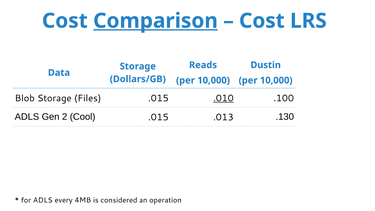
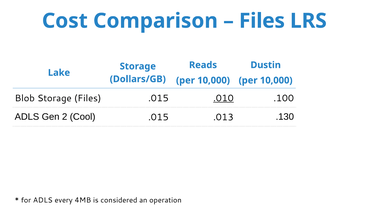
Comparison underline: present -> none
Cost at (262, 21): Cost -> Files
Data: Data -> Lake
